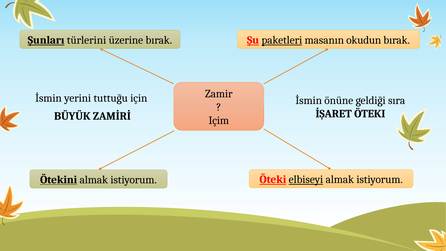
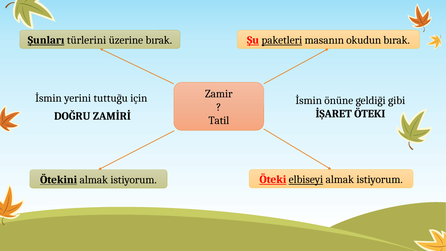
sıra: sıra -> gibi
BÜYÜK: BÜYÜK -> DOĞRU
Içim: Içim -> Tatil
